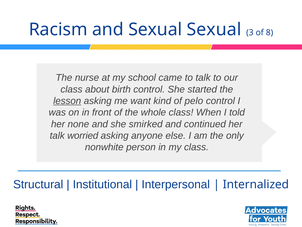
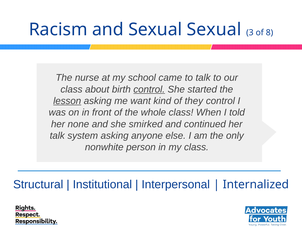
control at (149, 89) underline: none -> present
pelo: pelo -> they
worried: worried -> system
